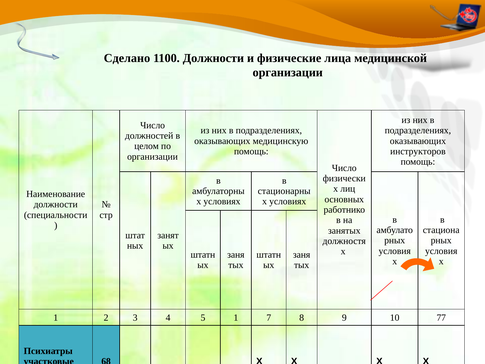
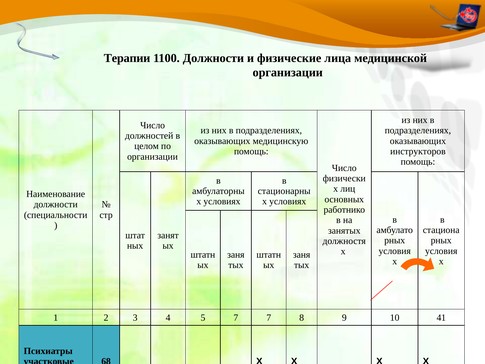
Сделано: Сделано -> Терапии
5 1: 1 -> 7
77: 77 -> 41
